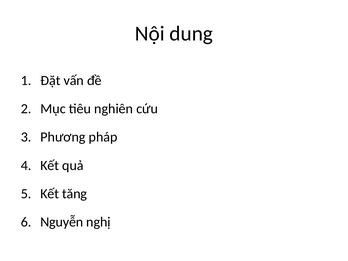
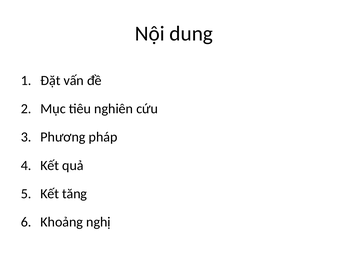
Nguyễn: Nguyễn -> Khoảng
